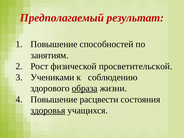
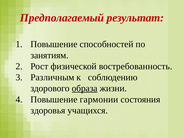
просветительской: просветительской -> востребованность
Учениками: Учениками -> Различным
расцвести: расцвести -> гармонии
здоровья underline: present -> none
